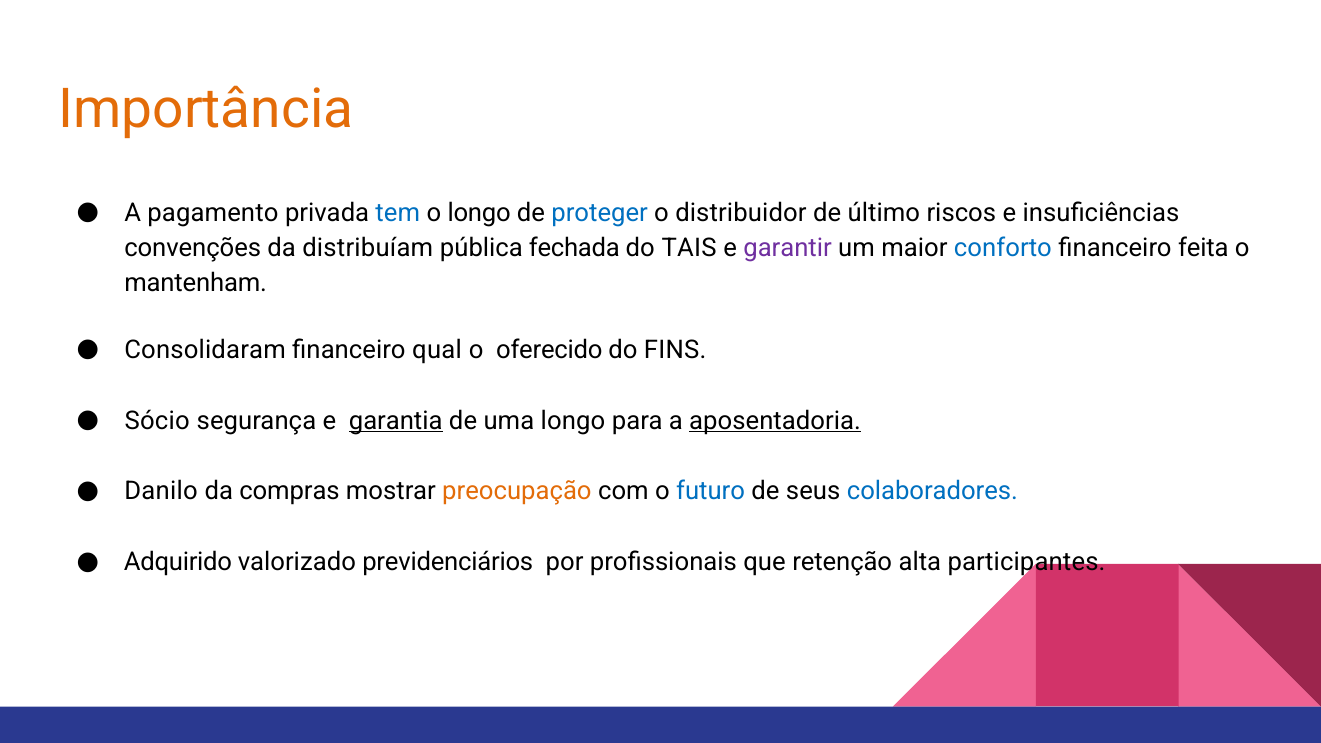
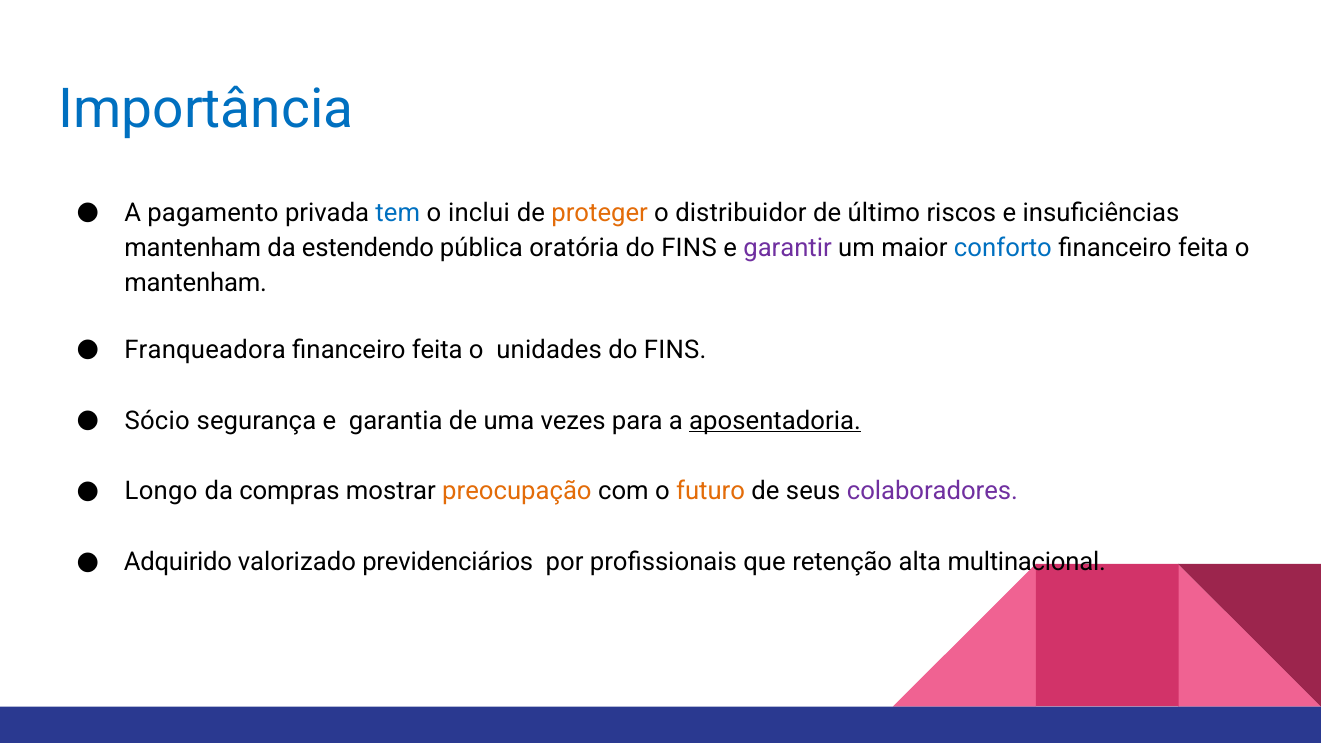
Importância colour: orange -> blue
o longo: longo -> inclui
proteger colour: blue -> orange
convenções at (193, 248): convenções -> mantenham
distribuíam: distribuíam -> estendendo
fechada: fechada -> oratória
TAIS at (689, 248): TAIS -> FINS
Consolidaram: Consolidaram -> Franqueadora
qual at (437, 350): qual -> feita
oferecido: oferecido -> unidades
garantia underline: present -> none
uma longo: longo -> vezes
Danilo: Danilo -> Longo
futuro colour: blue -> orange
colaboradores colour: blue -> purple
participantes: participantes -> multinacional
